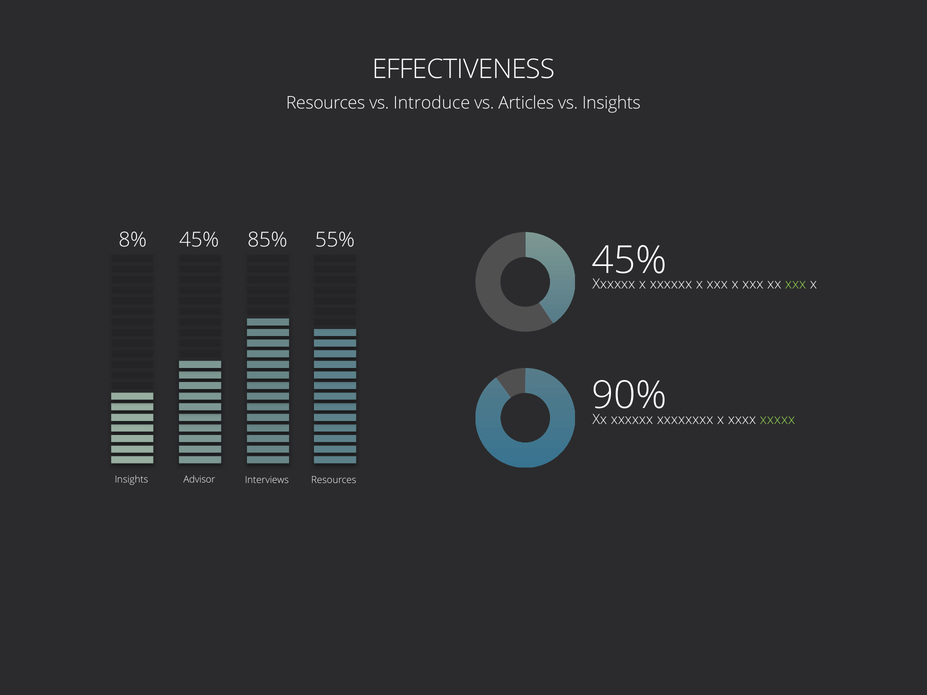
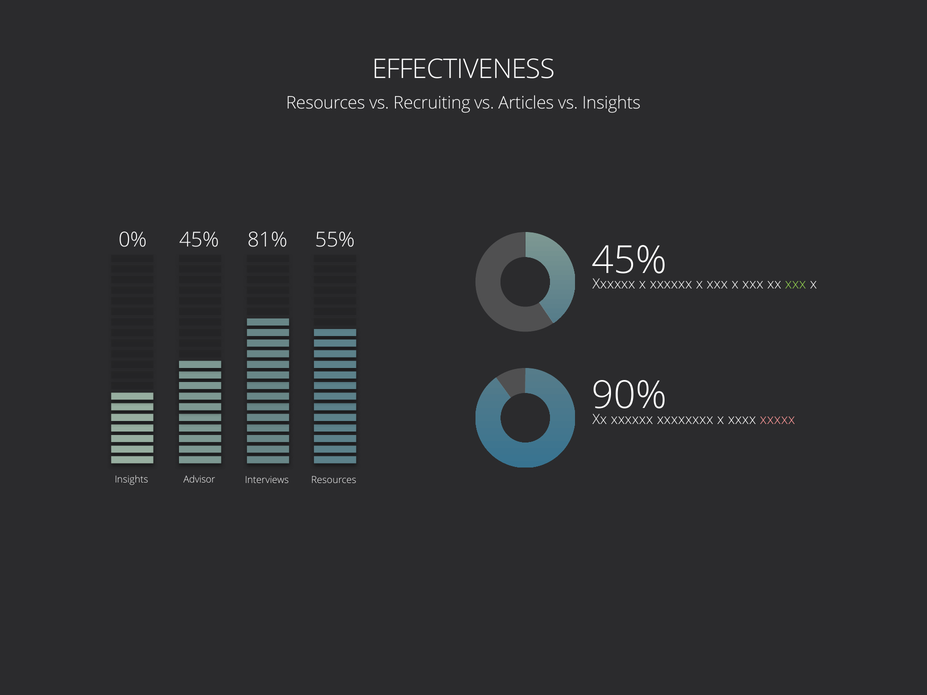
Introduce: Introduce -> Recruiting
8%: 8% -> 0%
85%: 85% -> 81%
xxxxx colour: light green -> pink
